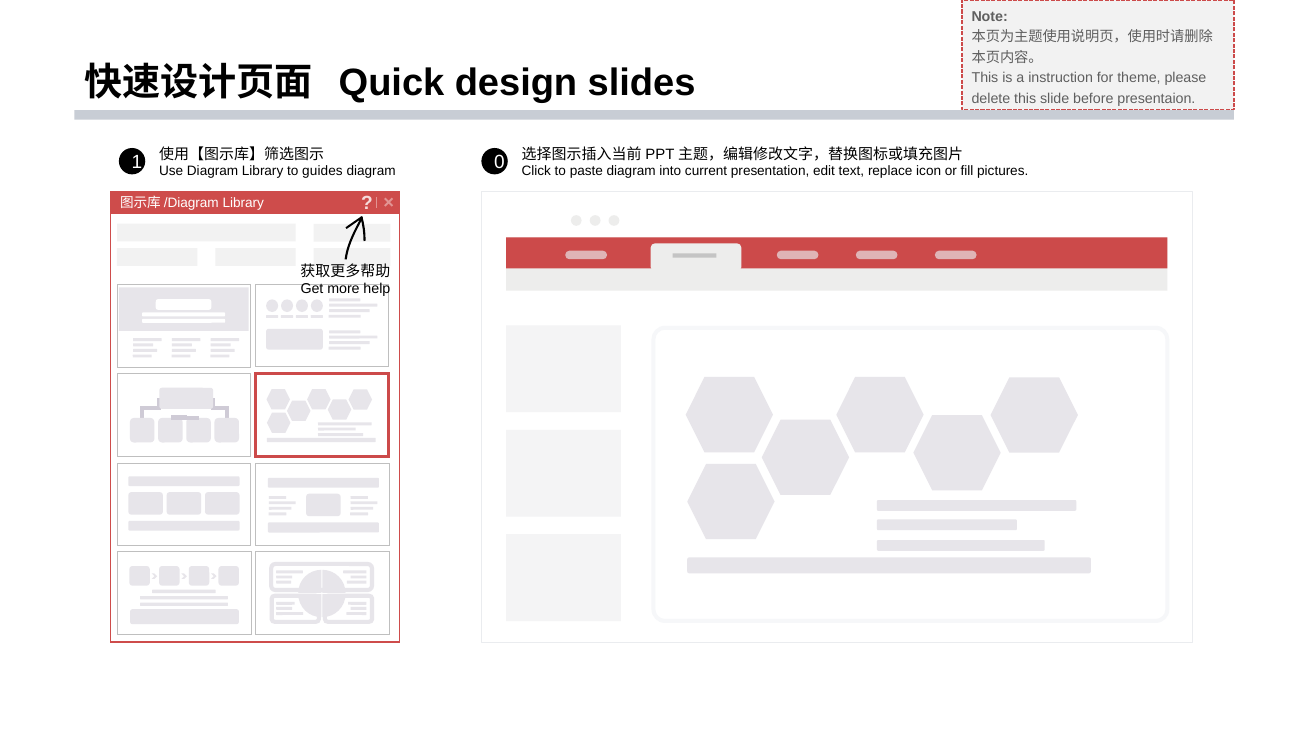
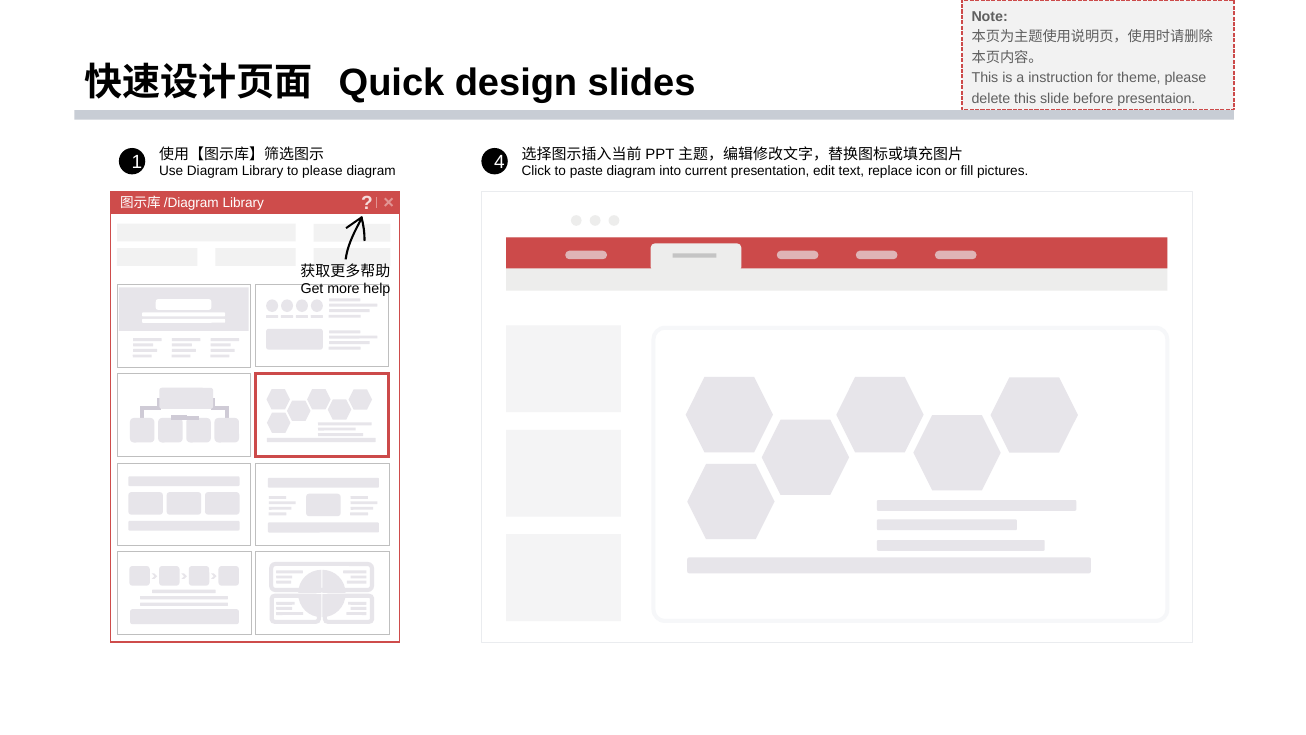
0: 0 -> 4
to guides: guides -> please
